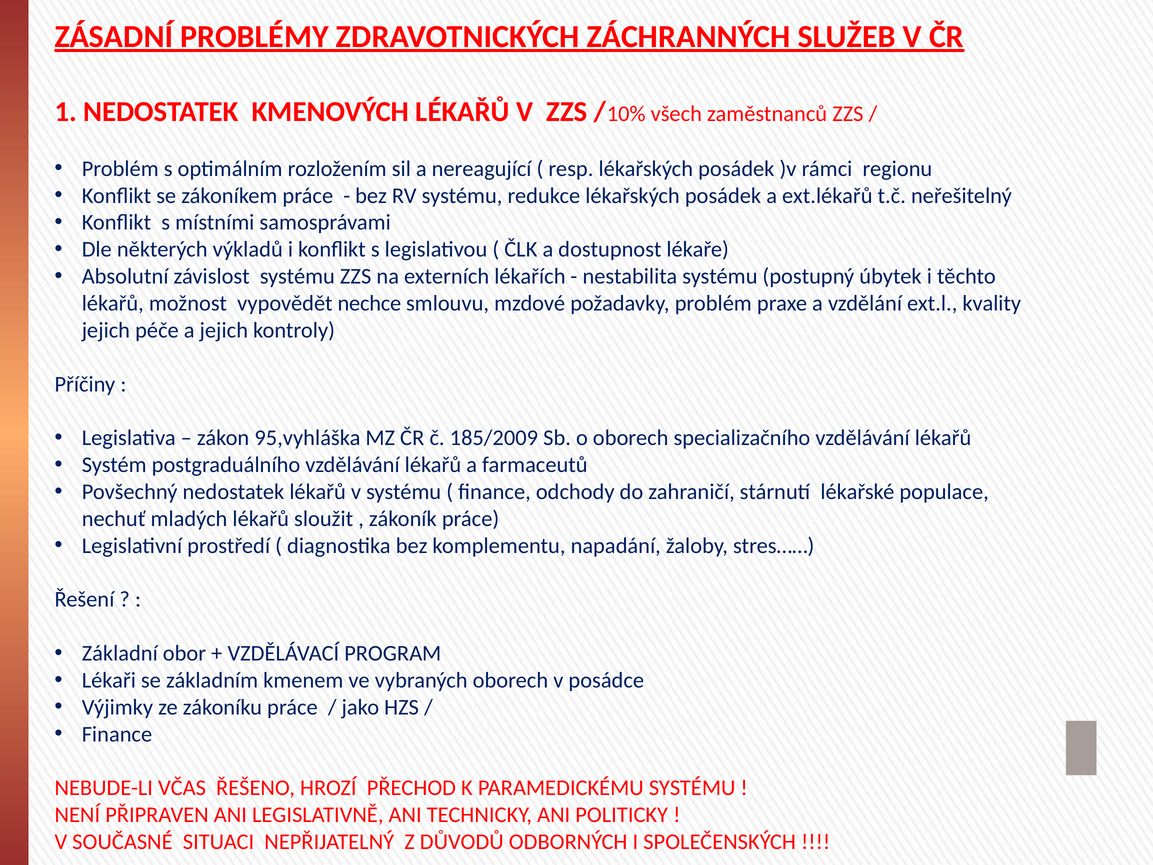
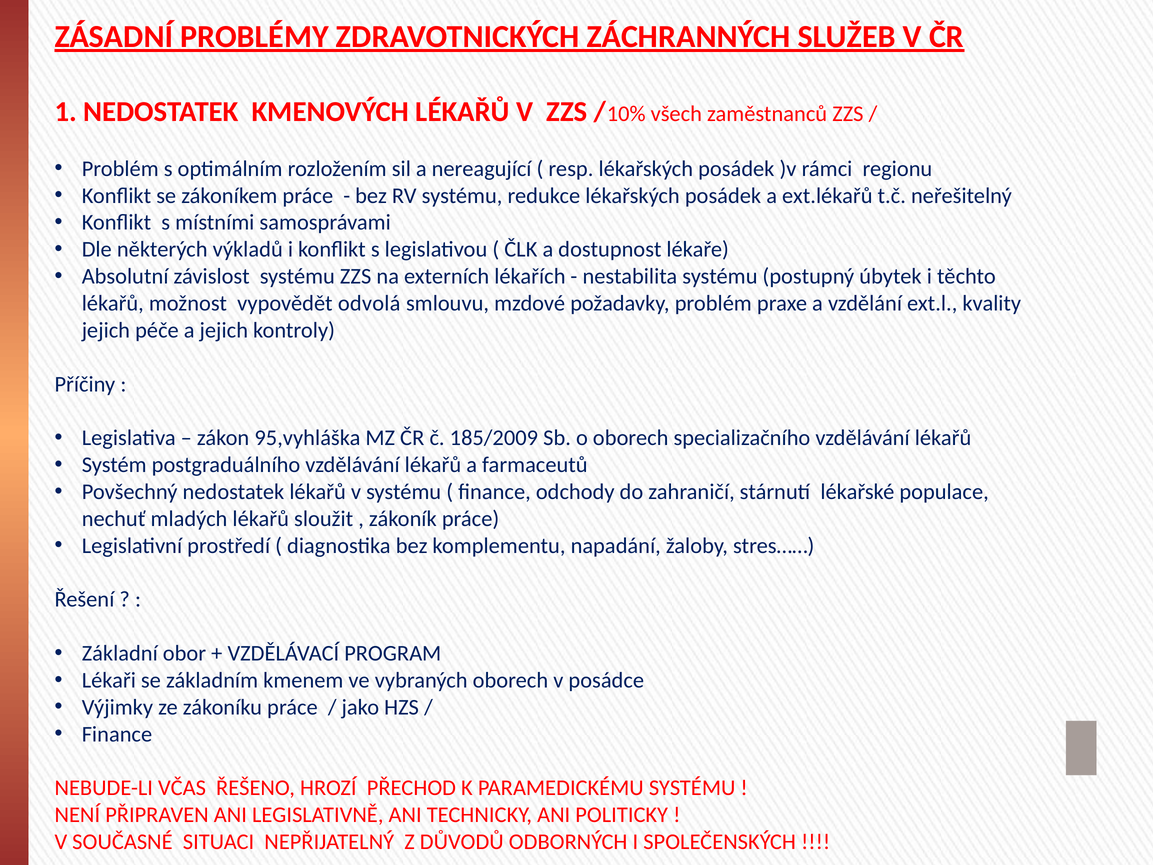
nechce: nechce -> odvolá
